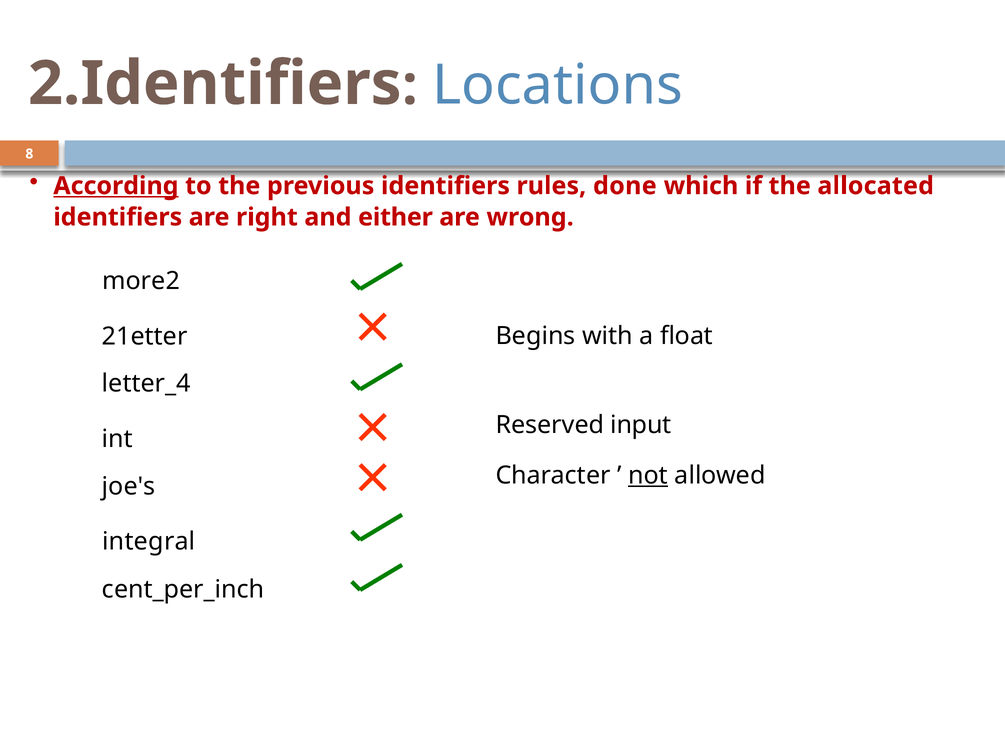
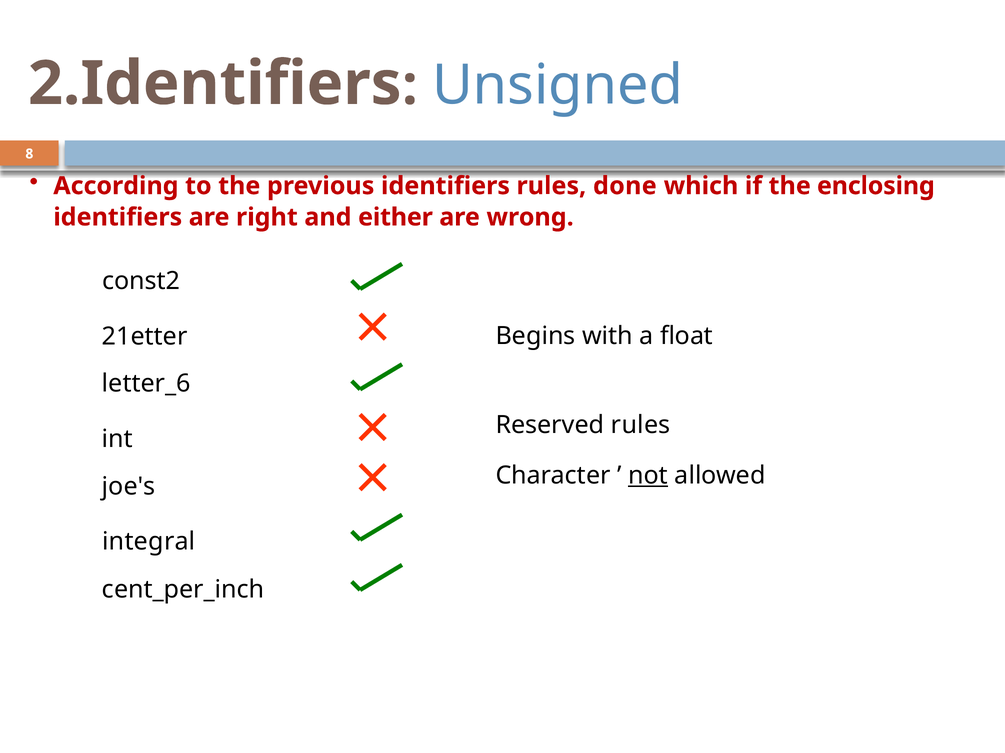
Locations: Locations -> Unsigned
According underline: present -> none
allocated: allocated -> enclosing
more2: more2 -> const2
letter_4: letter_4 -> letter_6
Reserved input: input -> rules
